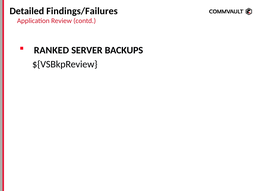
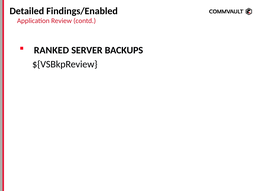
Findings/Failures: Findings/Failures -> Findings/Enabled
